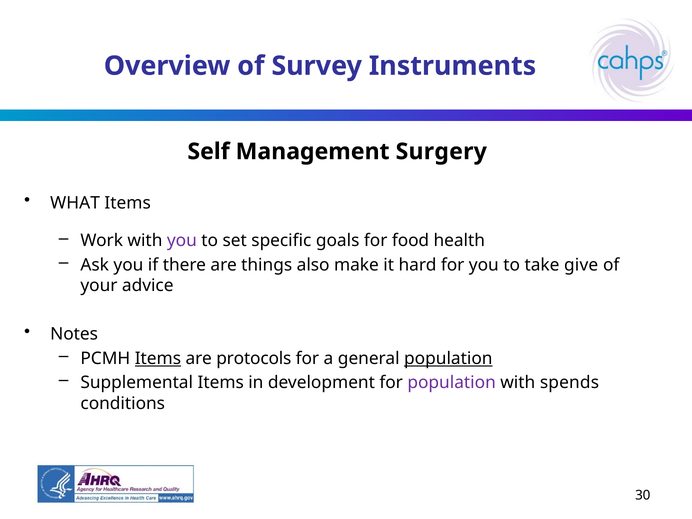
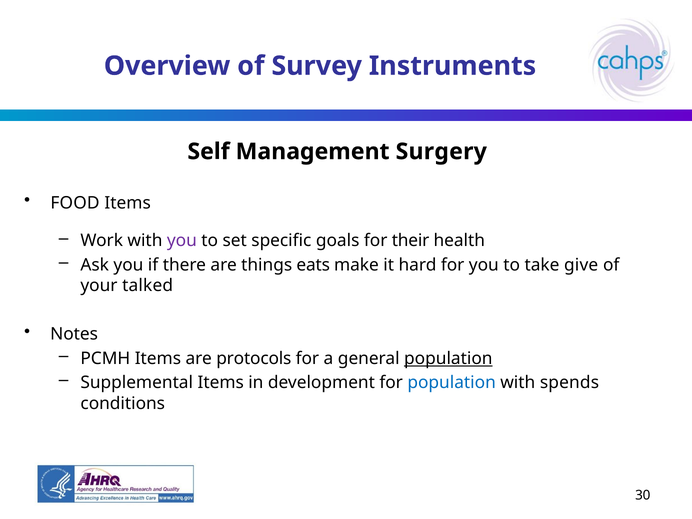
WHAT: WHAT -> FOOD
food: food -> their
also: also -> eats
advice: advice -> talked
Items at (158, 358) underline: present -> none
population at (452, 383) colour: purple -> blue
